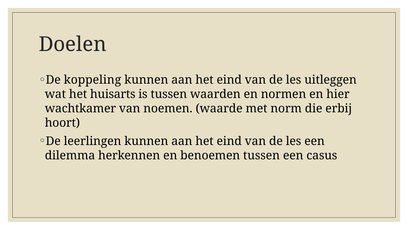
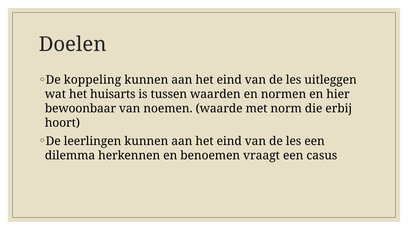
wachtkamer: wachtkamer -> bewoonbaar
benoemen tussen: tussen -> vraagt
